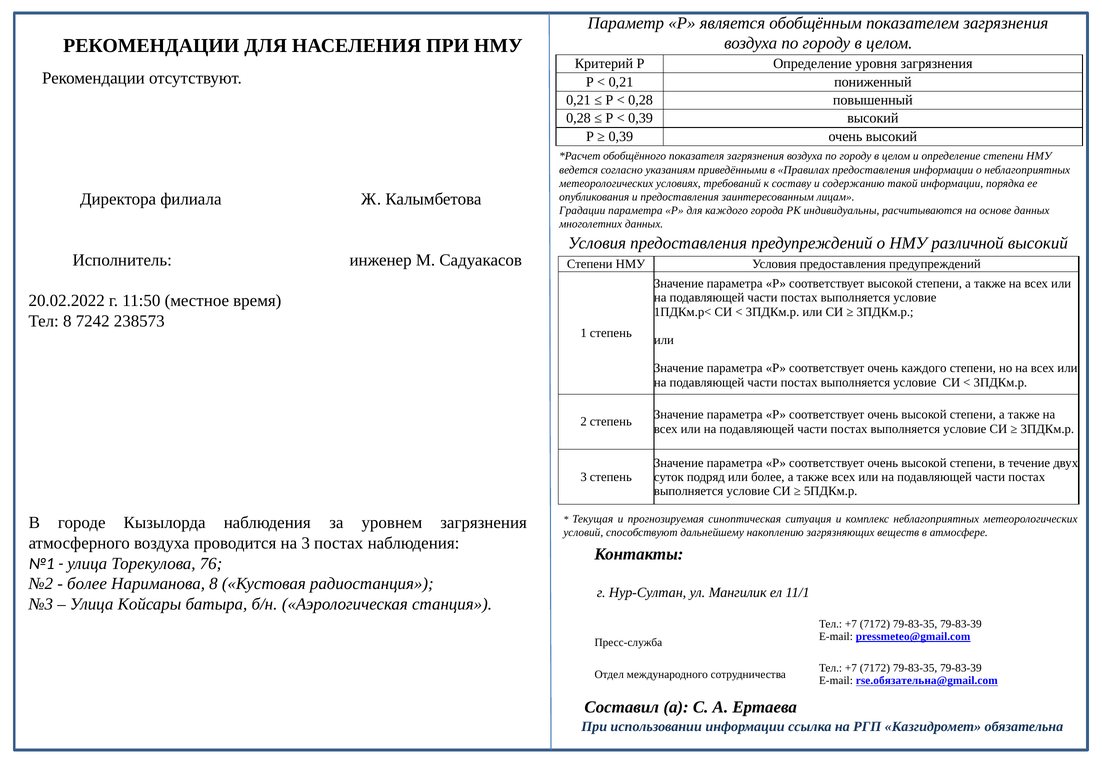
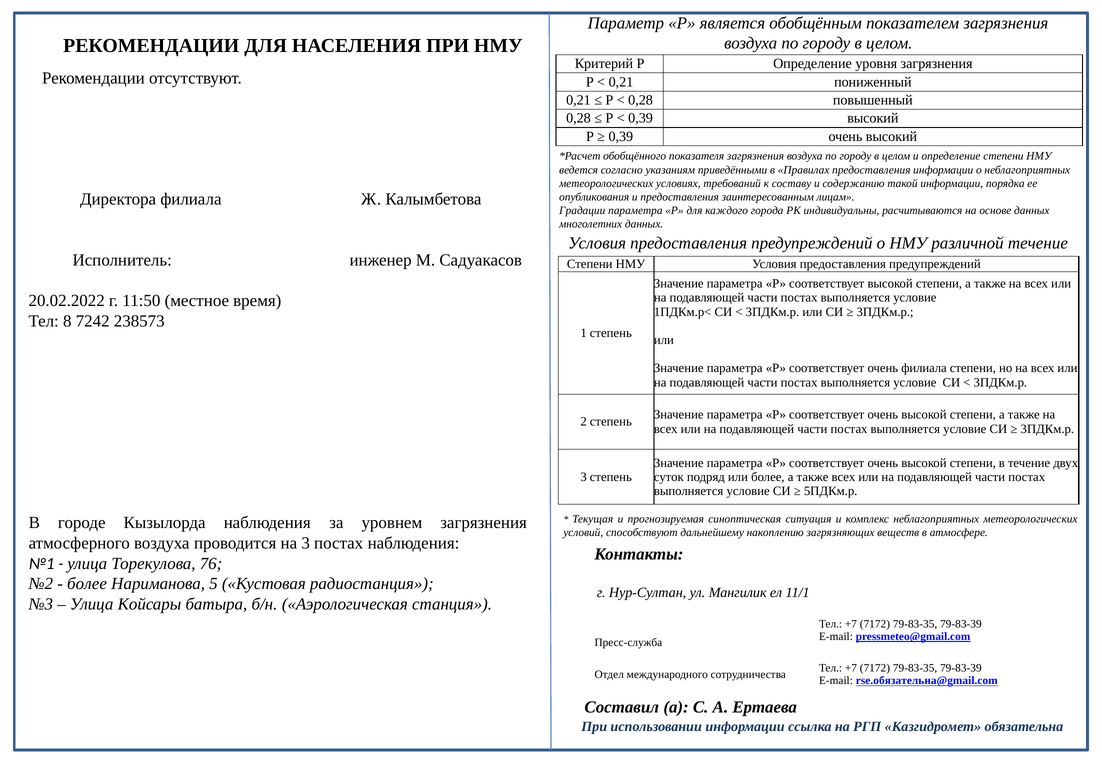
различной высокий: высокий -> течение
очень каждого: каждого -> филиала
Нариманова 8: 8 -> 5
